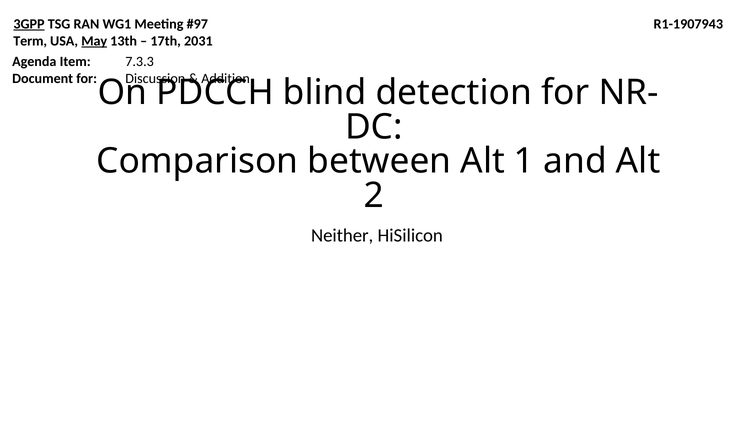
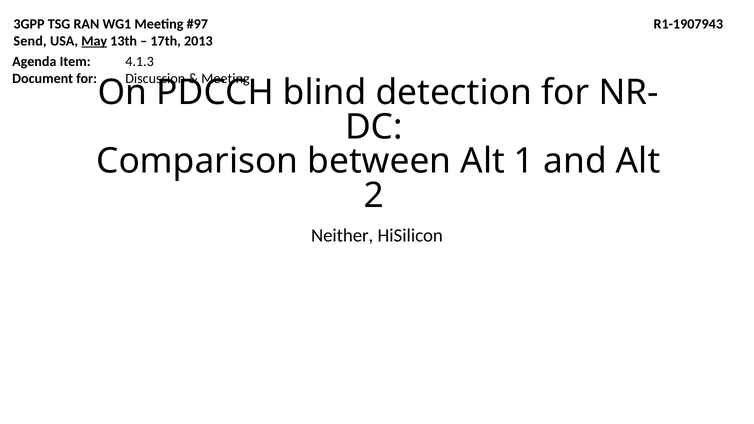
3GPP underline: present -> none
Term: Term -> Send
2031: 2031 -> 2013
7.3.3: 7.3.3 -> 4.1.3
Addition at (226, 79): Addition -> Meeting
